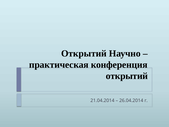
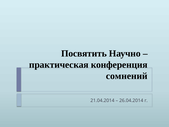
Открытий at (84, 53): Открытий -> Посвятить
открытий at (127, 76): открытий -> сомнений
